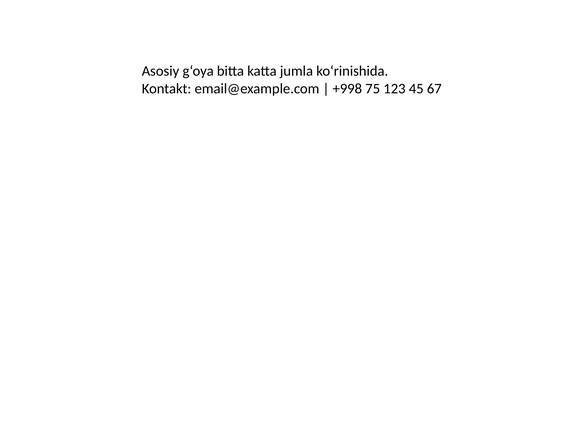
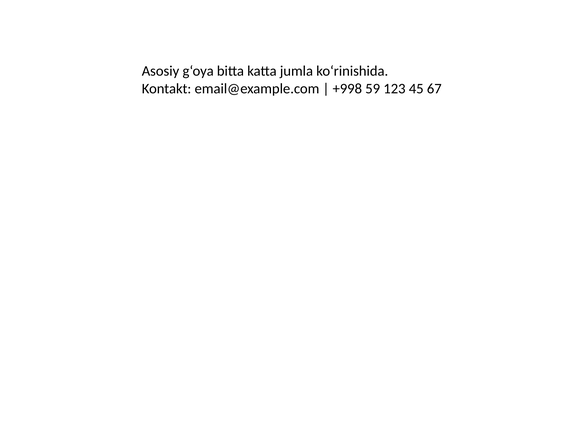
75: 75 -> 59
